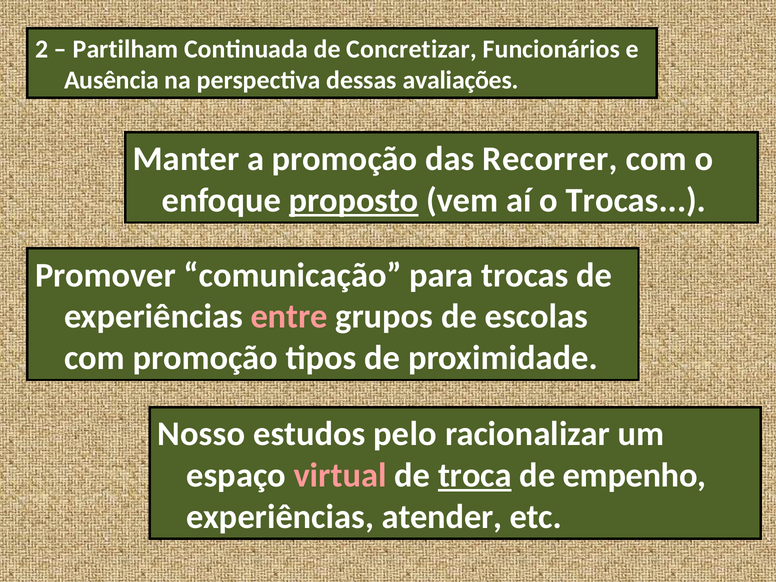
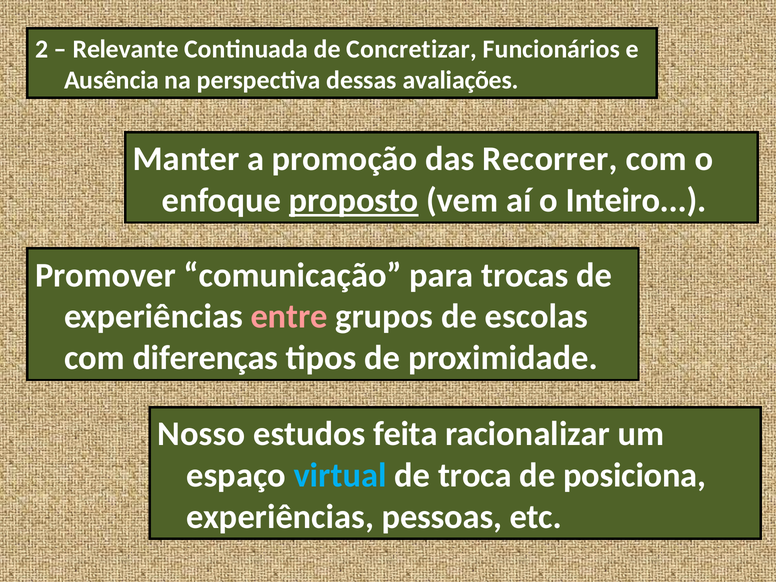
Partilham: Partilham -> Relevante
o Trocas: Trocas -> Inteiro
com promoção: promoção -> diferenças
pelo: pelo -> feita
virtual colour: pink -> light blue
troca underline: present -> none
empenho: empenho -> posiciona
atender: atender -> pessoas
